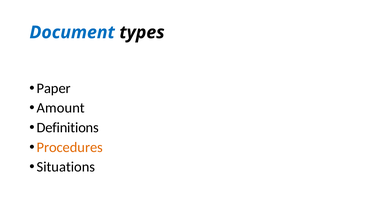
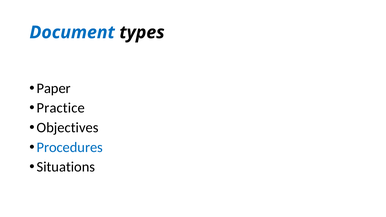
Amount: Amount -> Practice
Definitions: Definitions -> Objectives
Procedures colour: orange -> blue
